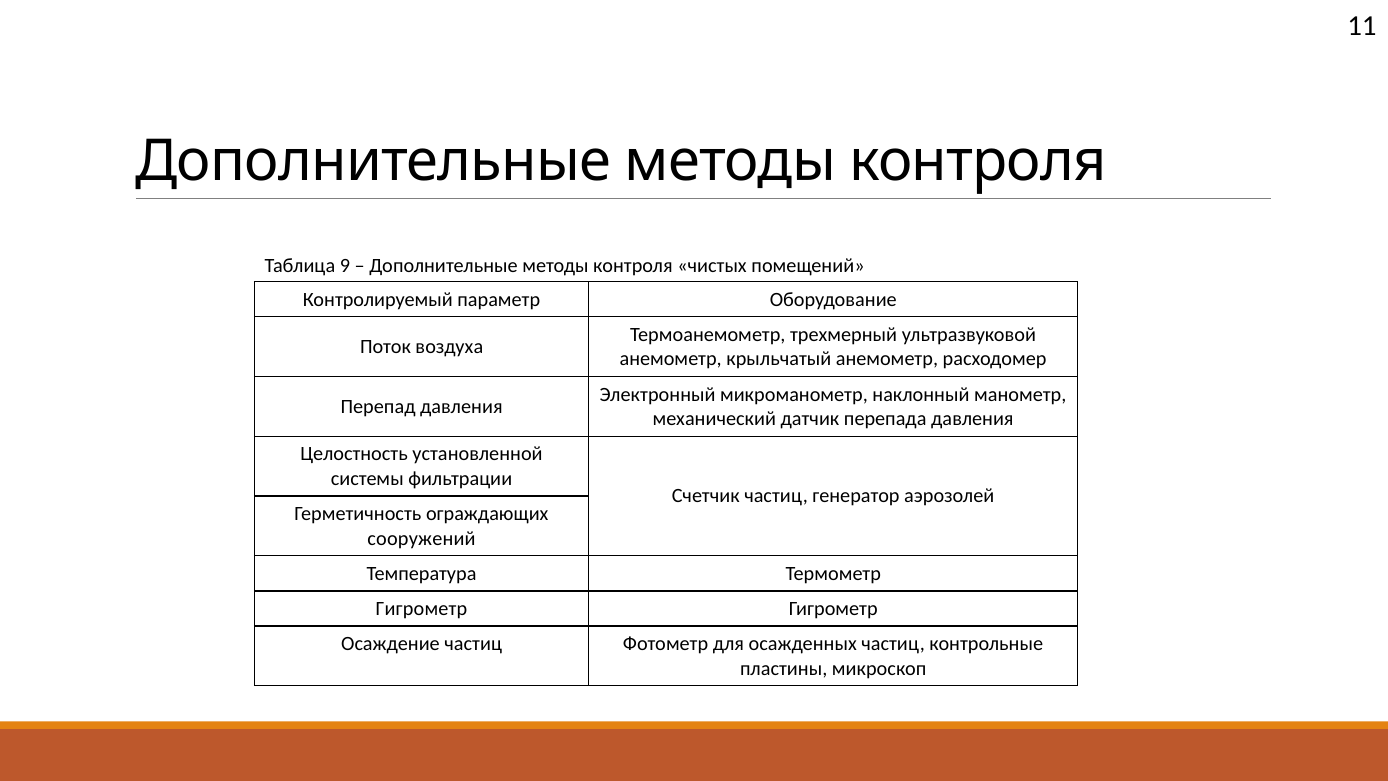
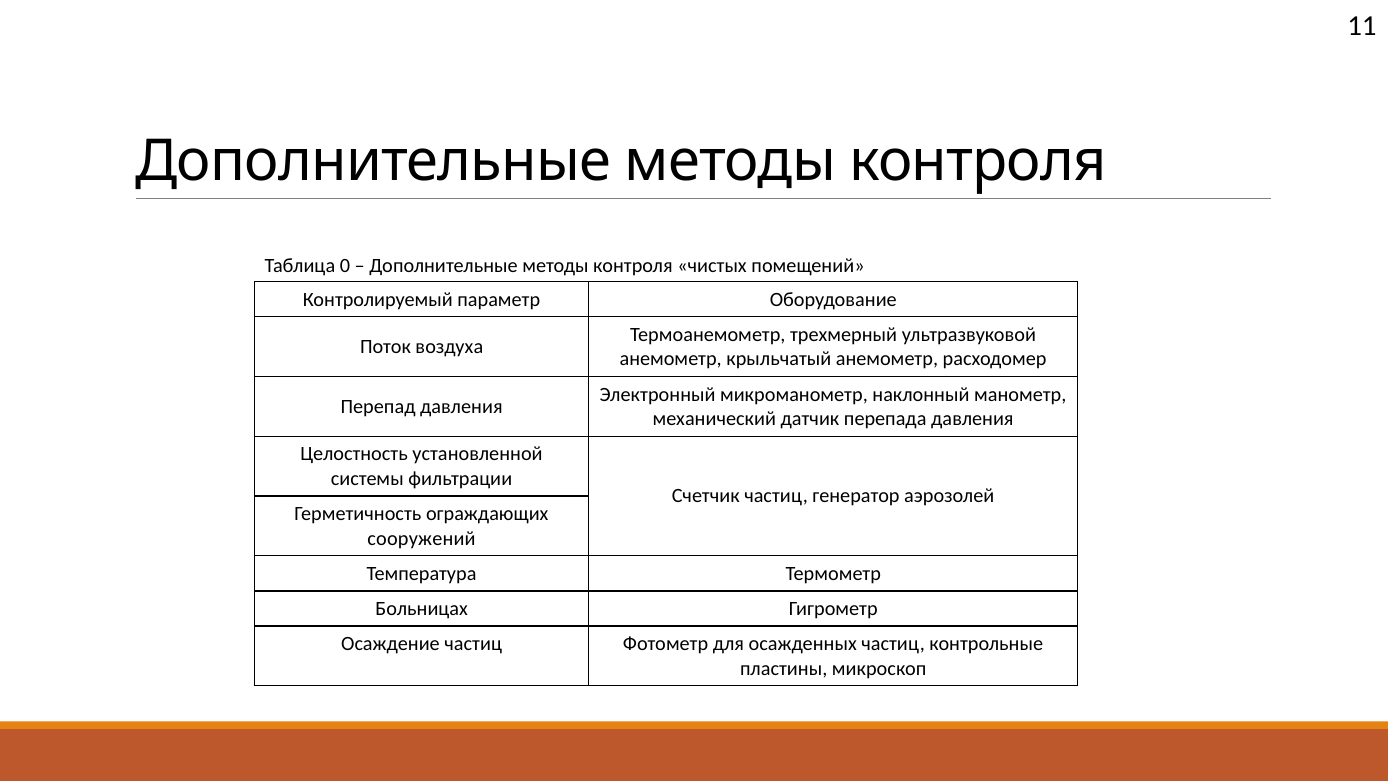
9: 9 -> 0
Гигрометр at (422, 608): Гигрометр -> Больницах
